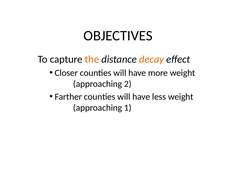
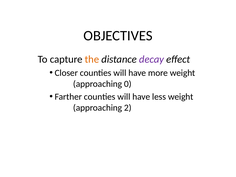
decay colour: orange -> purple
2: 2 -> 0
1: 1 -> 2
